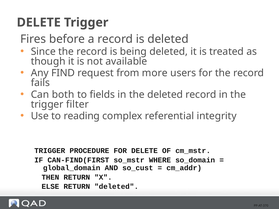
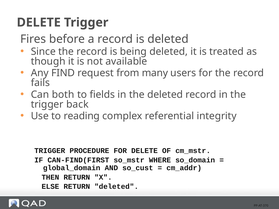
more: more -> many
filter: filter -> back
